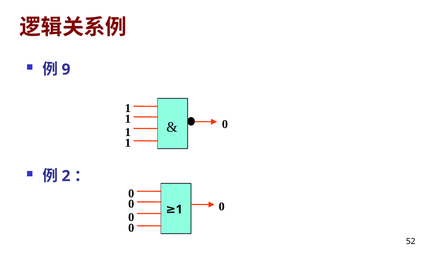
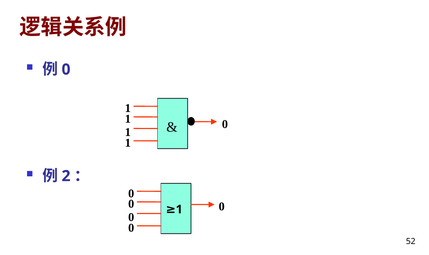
9 at (66, 69): 9 -> 0
